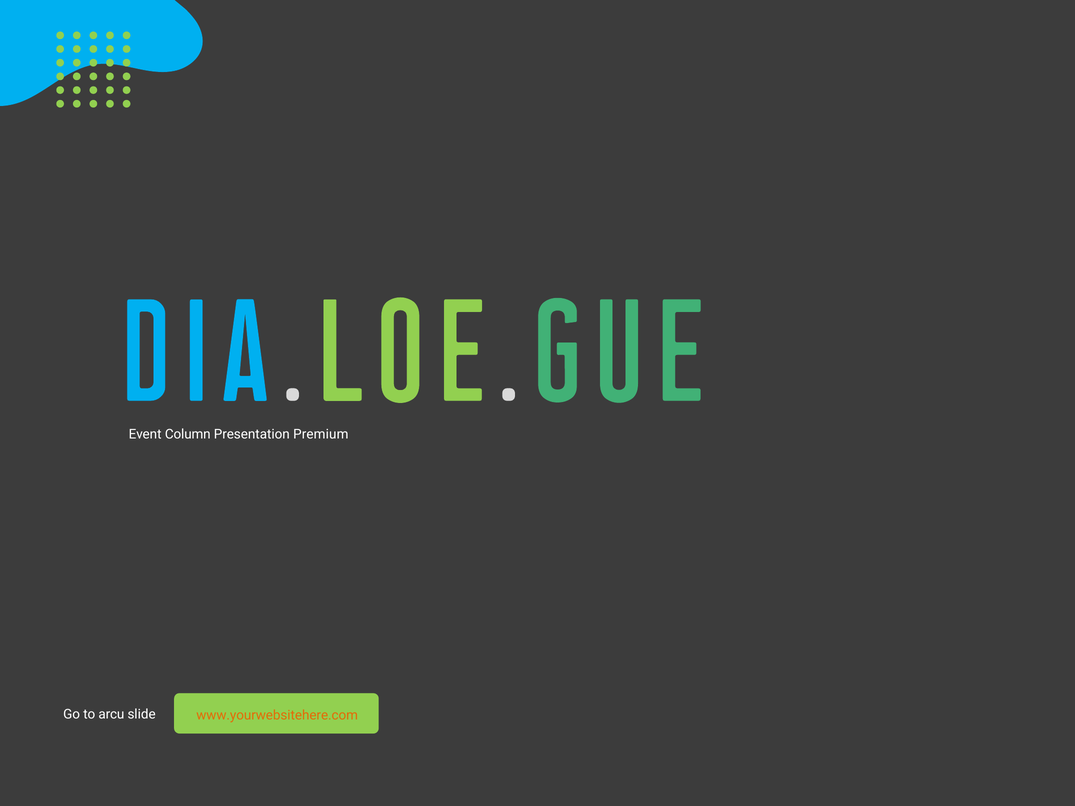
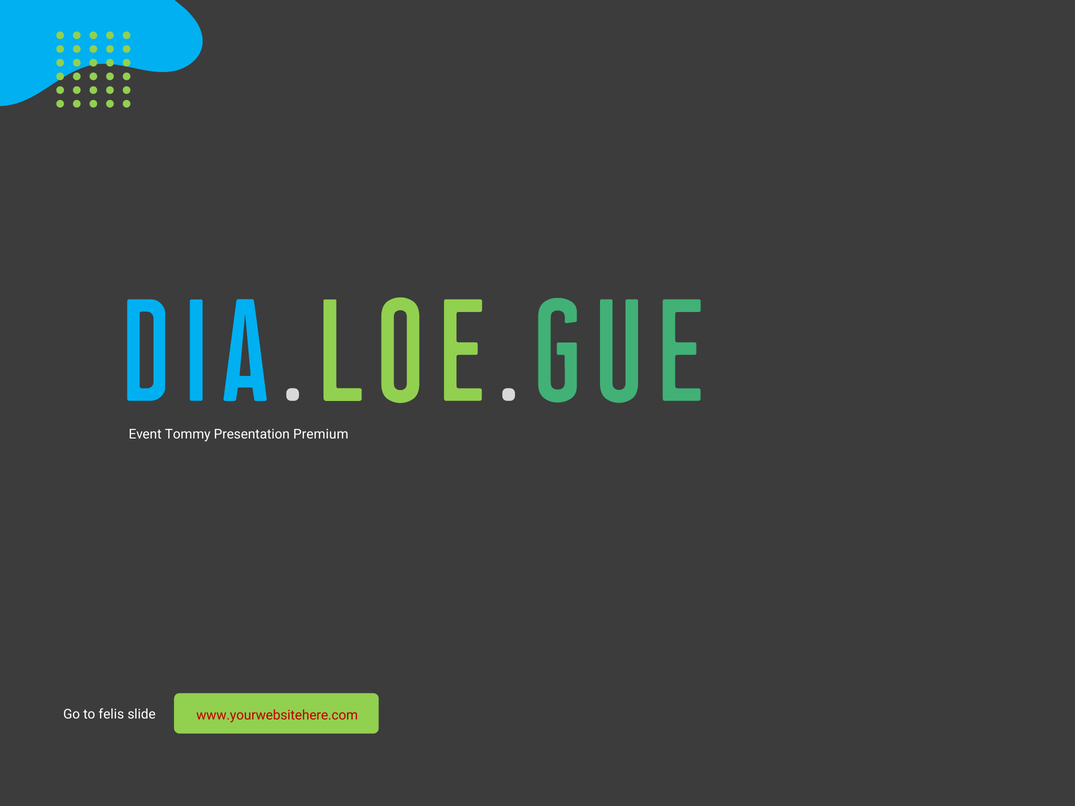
Column: Column -> Tommy
arcu: arcu -> felis
www.yourwebsitehere.com colour: orange -> red
